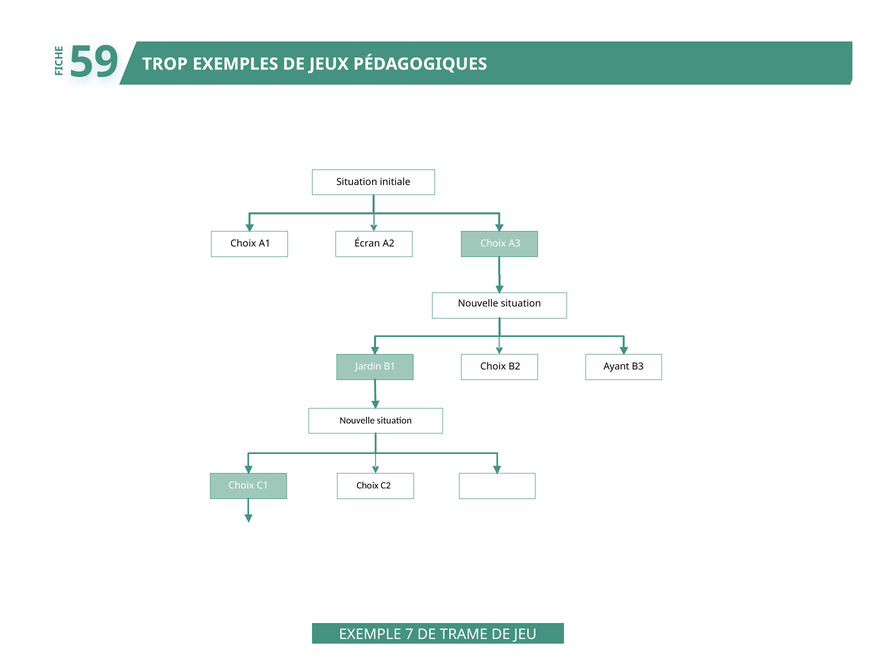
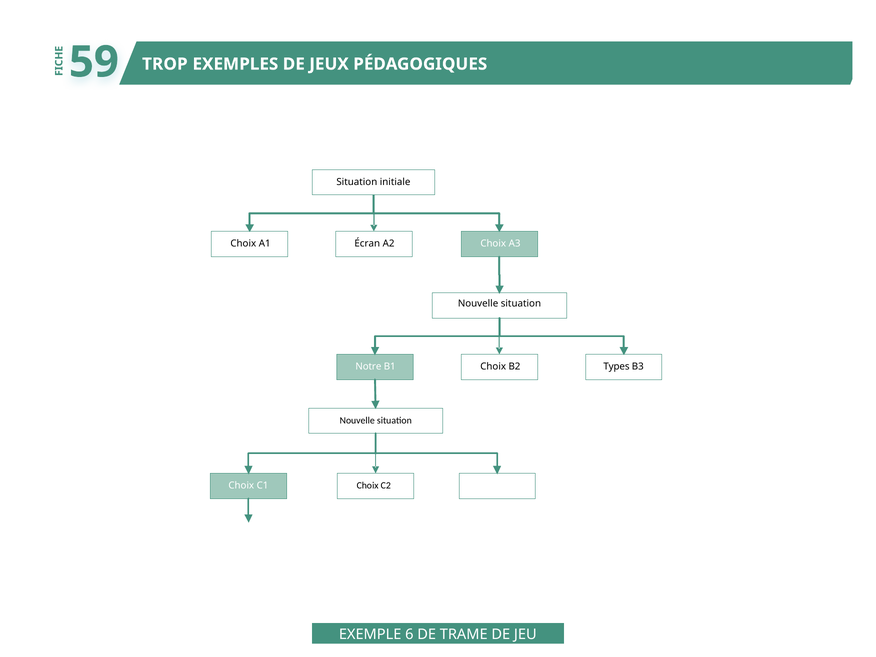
Jardin: Jardin -> Notre
Ayant: Ayant -> Types
7: 7 -> 6
